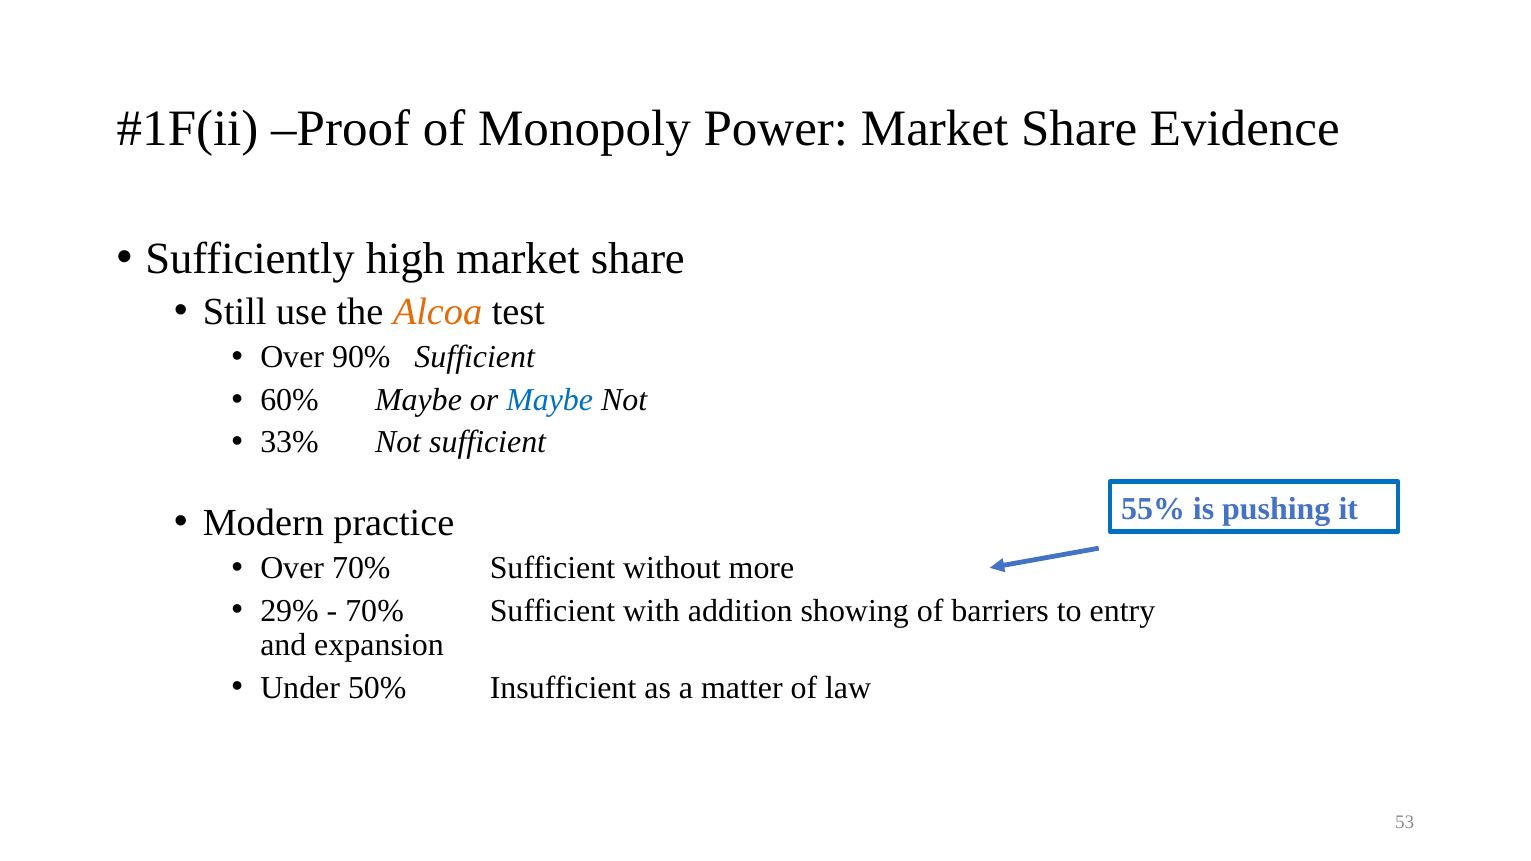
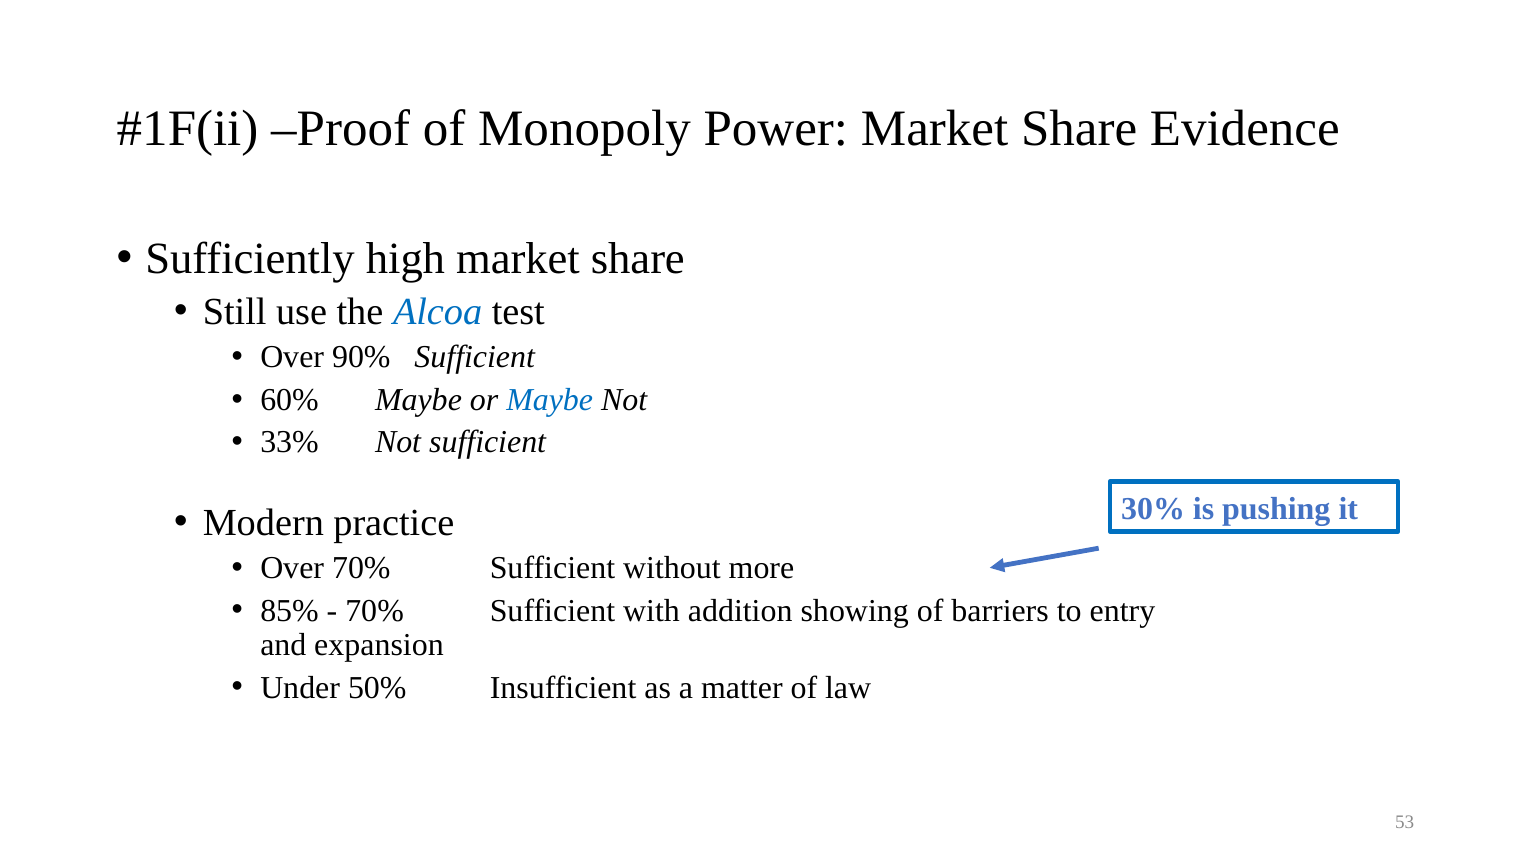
Alcoa colour: orange -> blue
55%: 55% -> 30%
29%: 29% -> 85%
